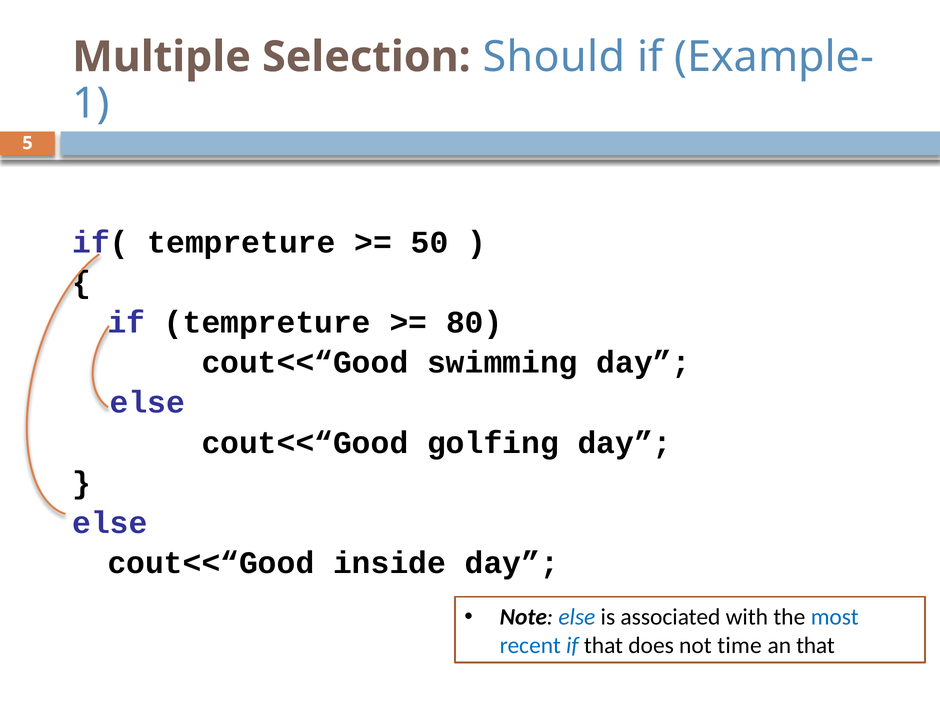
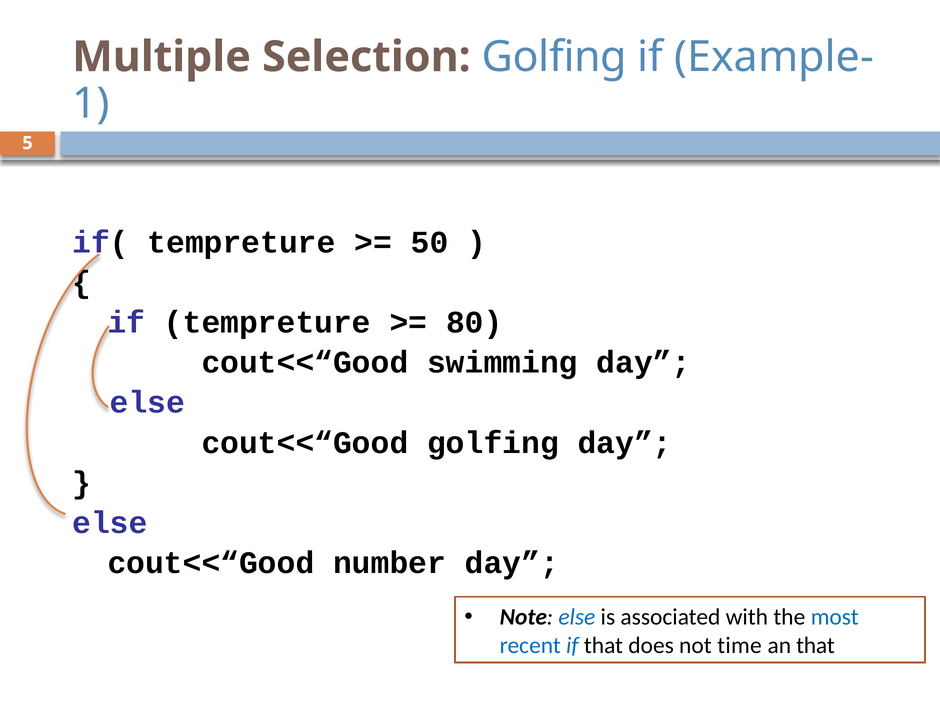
Selection Should: Should -> Golfing
inside: inside -> number
